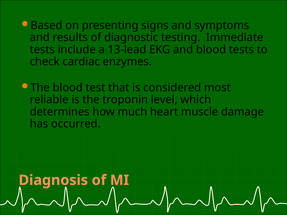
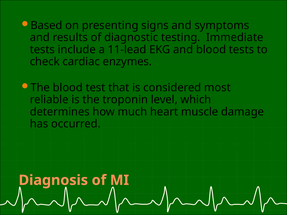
13-lead: 13-lead -> 11-lead
